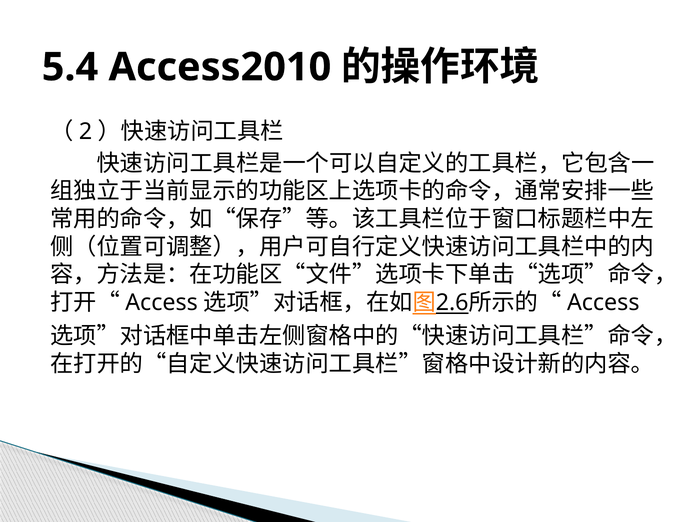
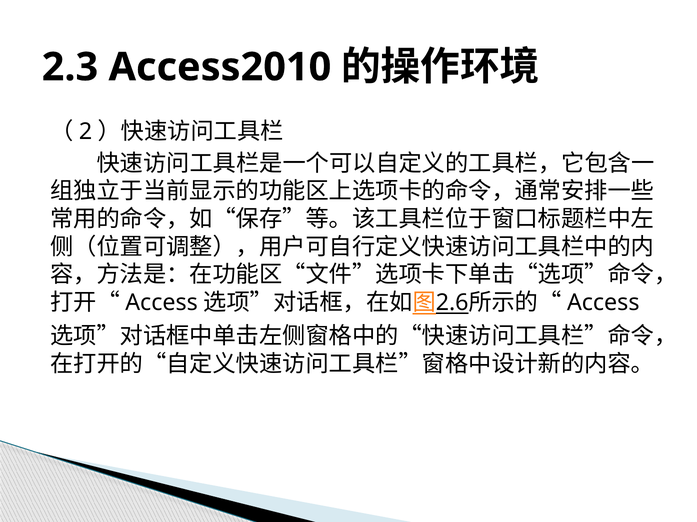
5.4: 5.4 -> 2.3
